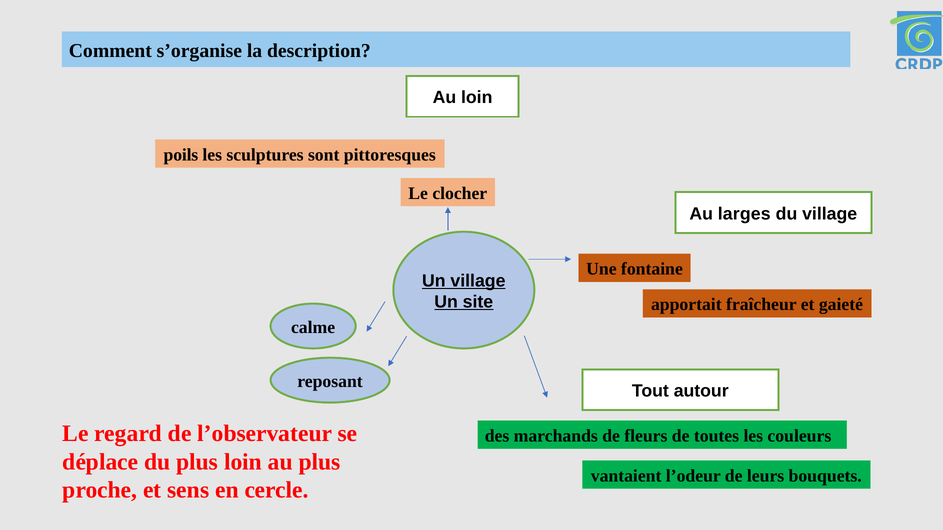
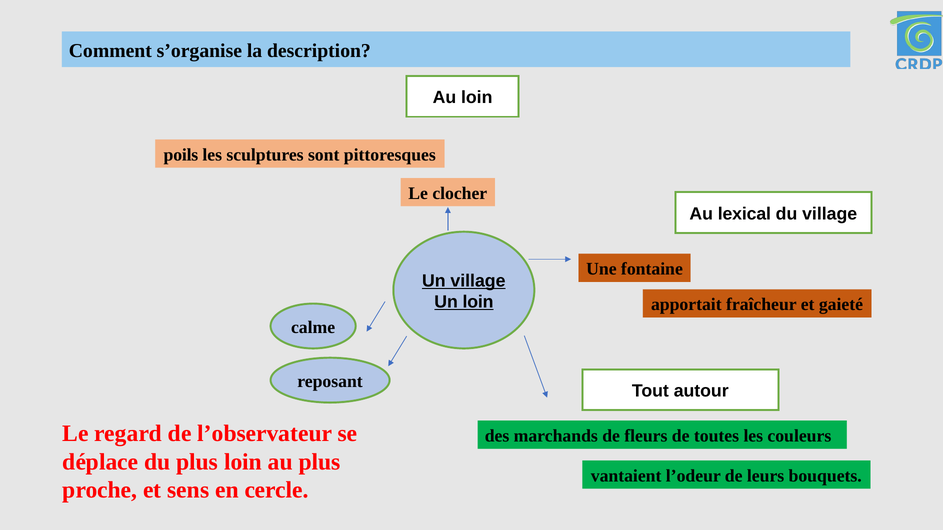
larges: larges -> lexical
Un site: site -> loin
